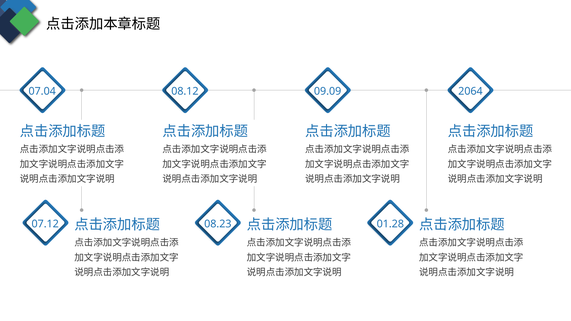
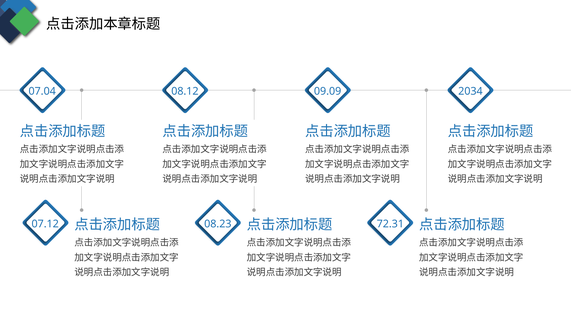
2064: 2064 -> 2034
01.28: 01.28 -> 72.31
